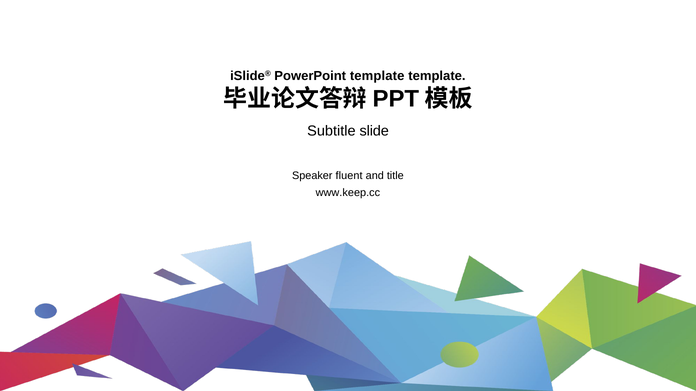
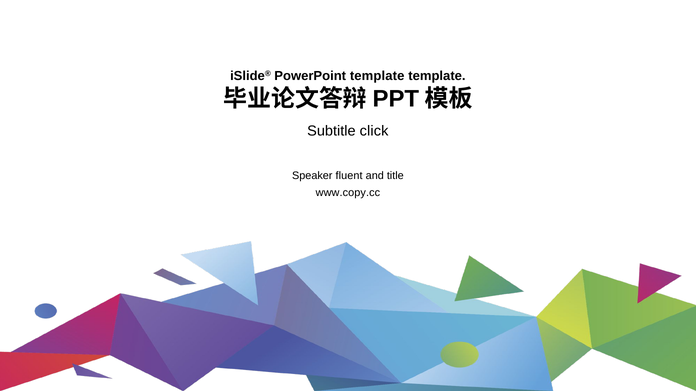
slide: slide -> click
www.keep.cc: www.keep.cc -> www.copy.cc
